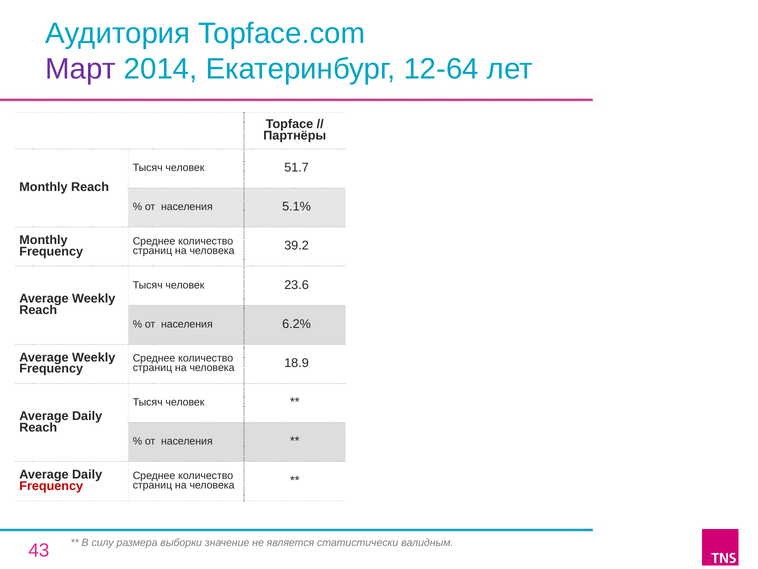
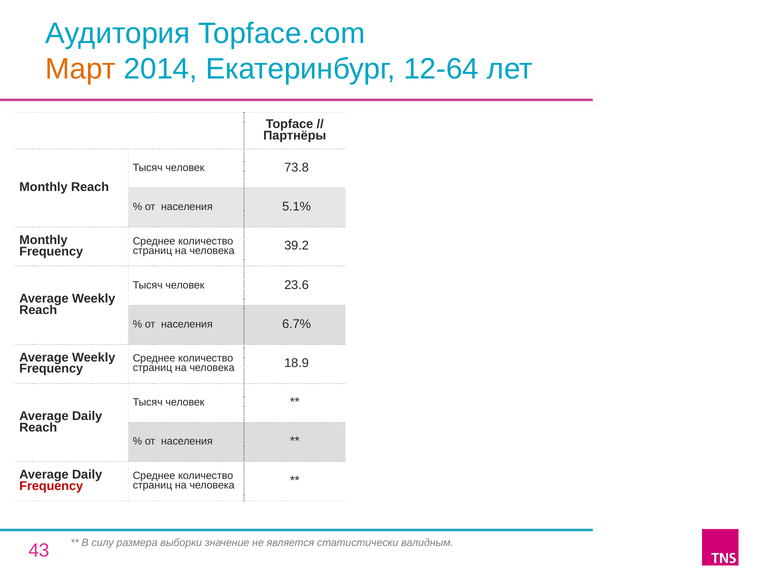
Март colour: purple -> orange
51.7: 51.7 -> 73.8
6.2%: 6.2% -> 6.7%
